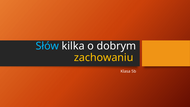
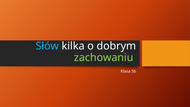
zachowaniu colour: yellow -> light green
